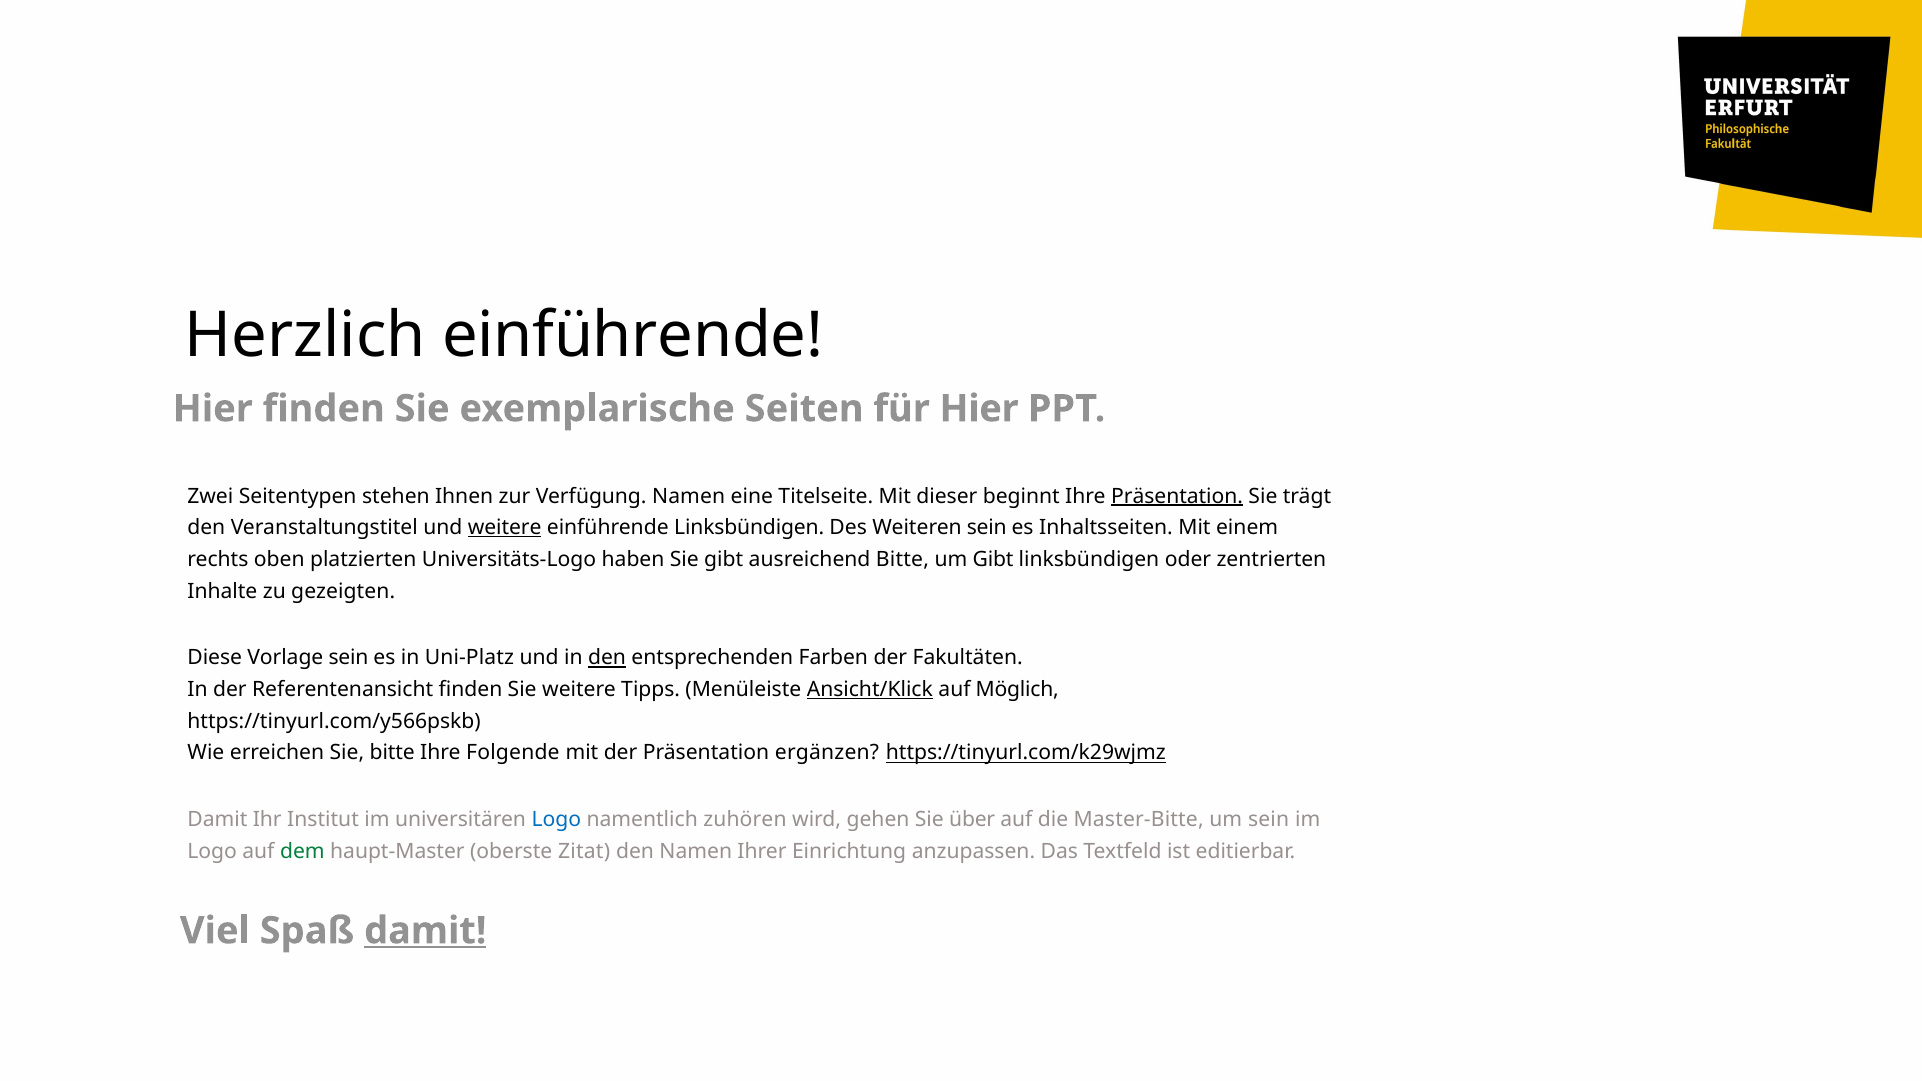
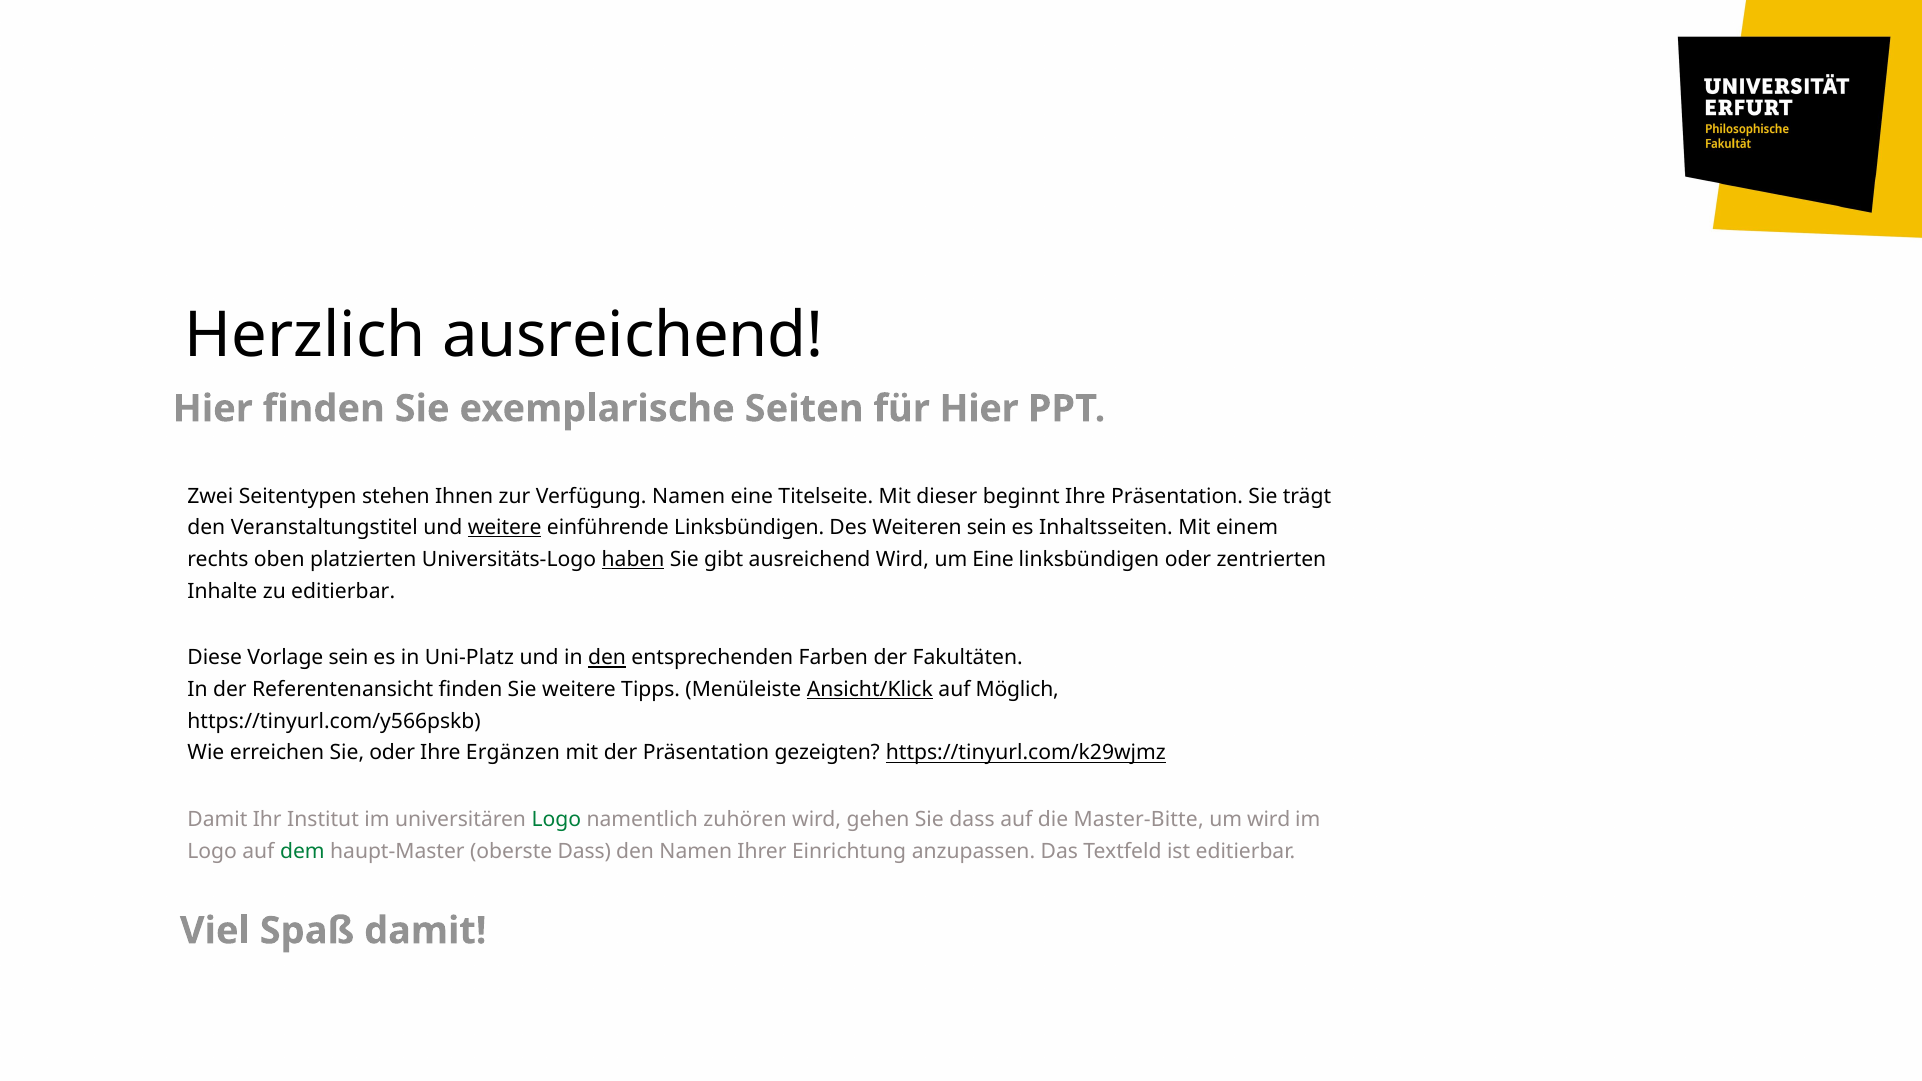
Herzlich einführende: einführende -> ausreichend
Präsentation at (1177, 496) underline: present -> none
haben underline: none -> present
ausreichend Bitte: Bitte -> Wird
um Gibt: Gibt -> Eine
zu gezeigten: gezeigten -> editierbar
Sie bitte: bitte -> oder
Folgende: Folgende -> Ergänzen
ergänzen: ergänzen -> gezeigten
Logo at (556, 820) colour: blue -> green
Sie über: über -> dass
um sein: sein -> wird
oberste Zitat: Zitat -> Dass
damit at (425, 931) underline: present -> none
